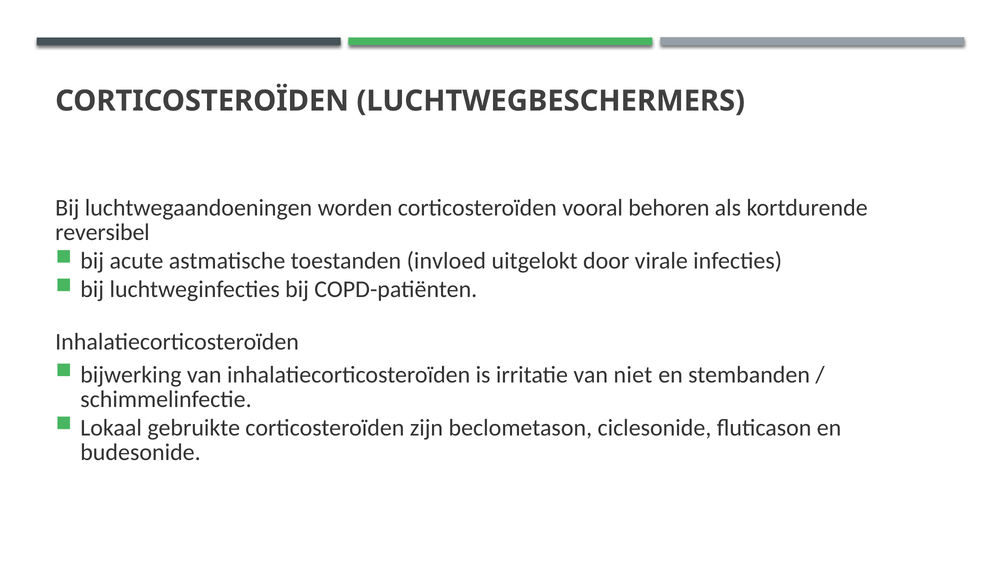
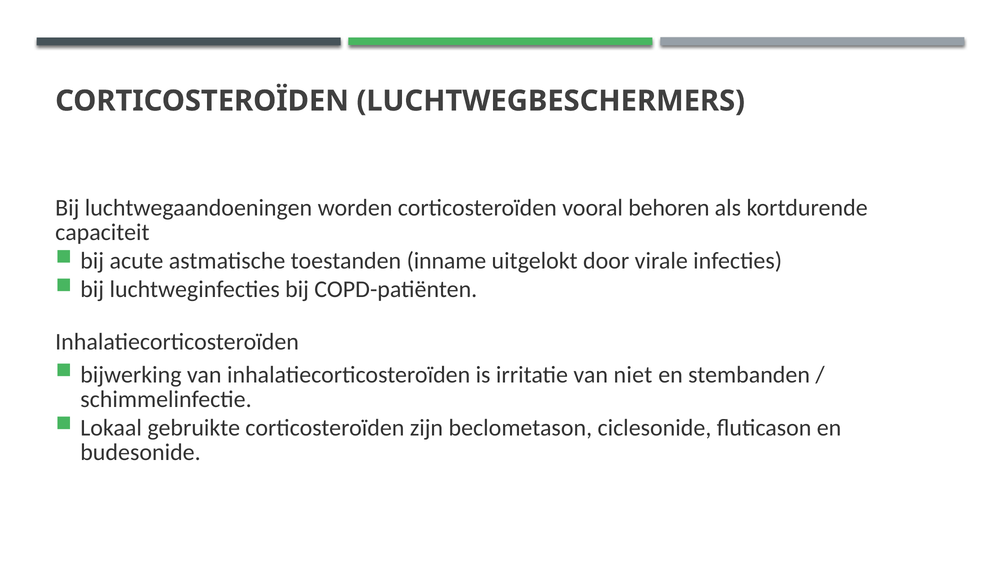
reversibel: reversibel -> capaciteit
invloed: invloed -> inname
